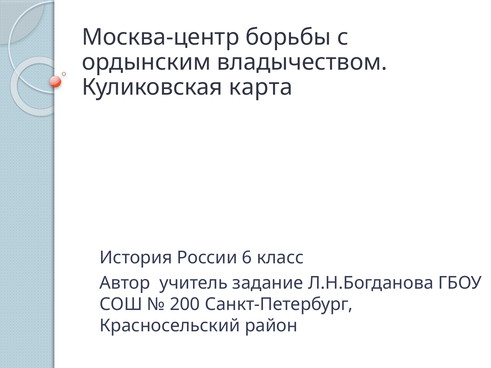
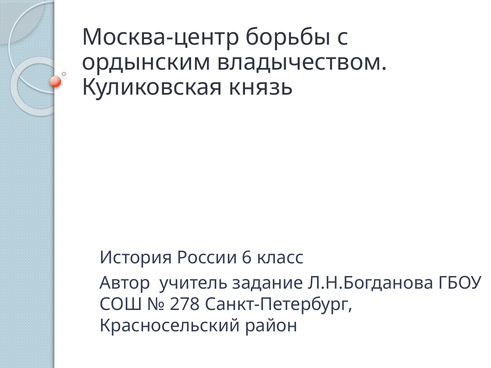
карта: карта -> князь
200: 200 -> 278
